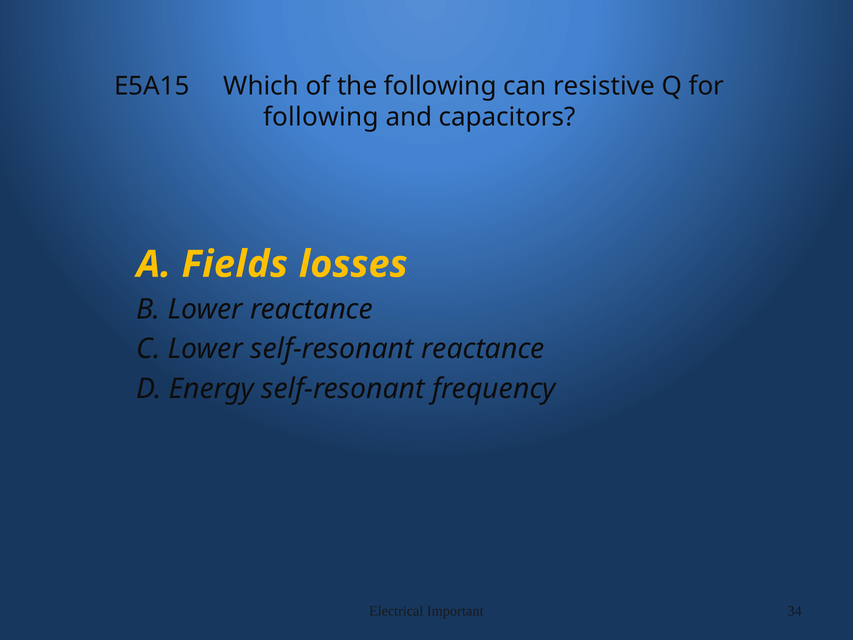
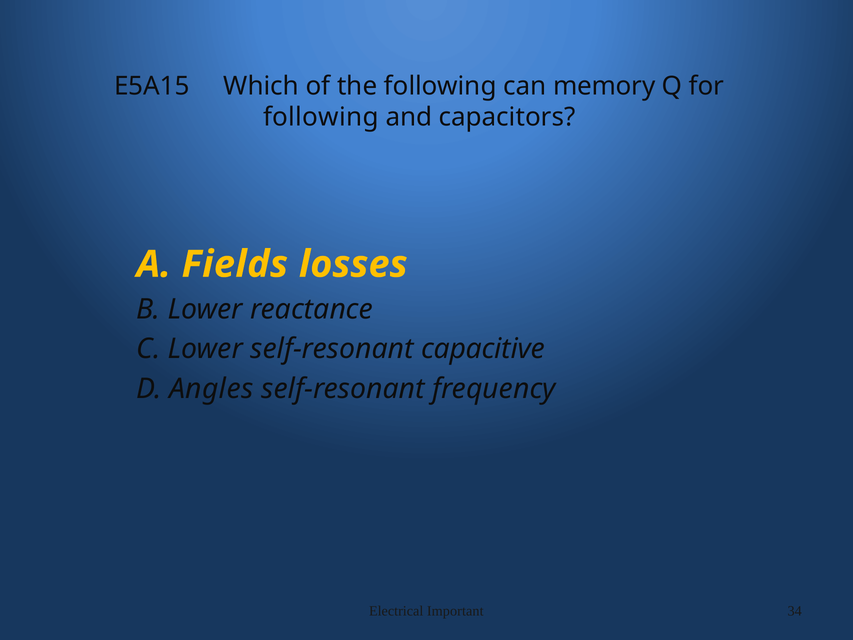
resistive: resistive -> memory
self-resonant reactance: reactance -> capacitive
Energy: Energy -> Angles
